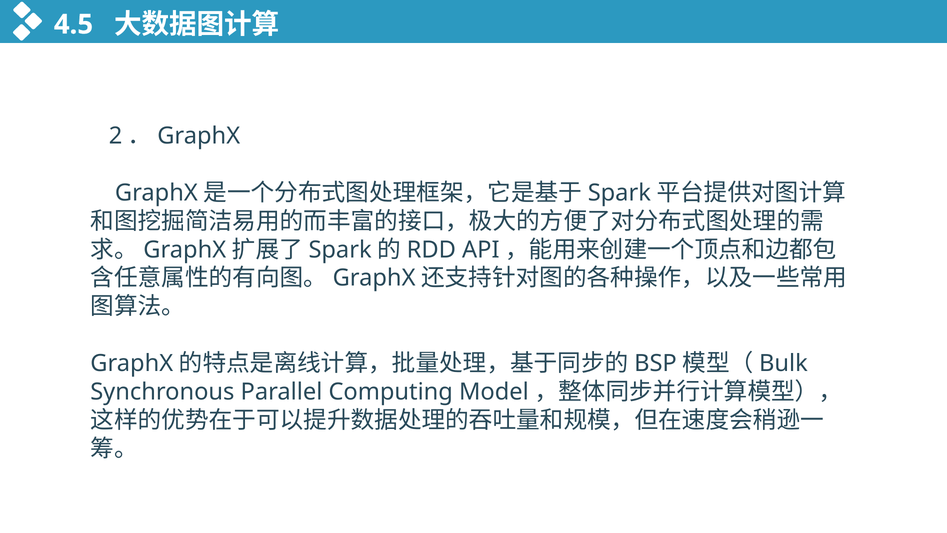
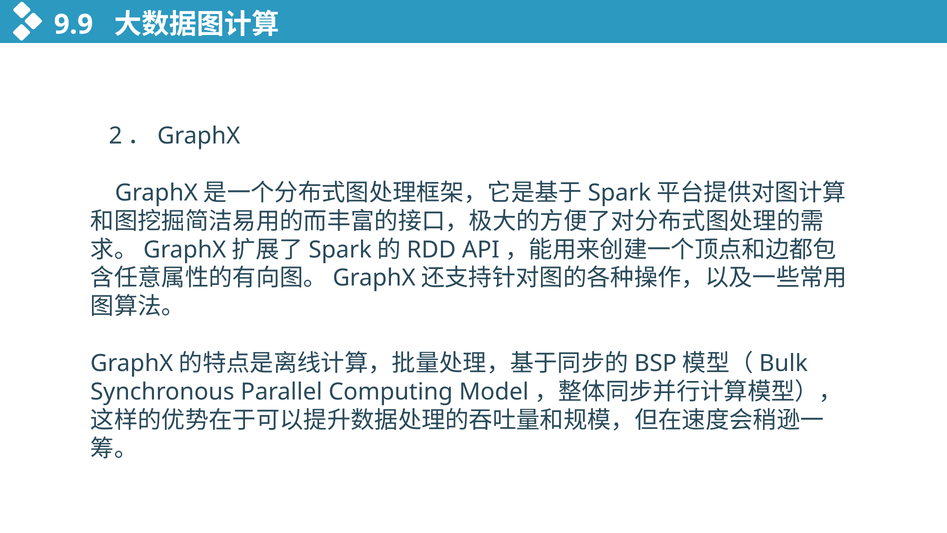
4.5: 4.5 -> 9.9
